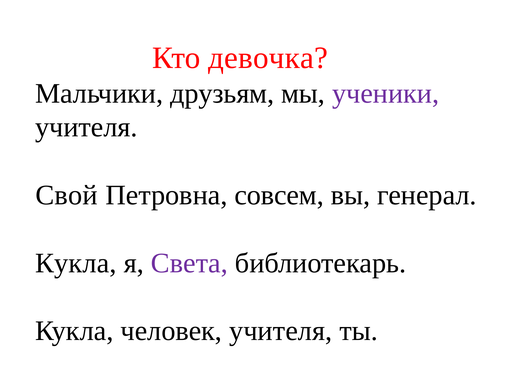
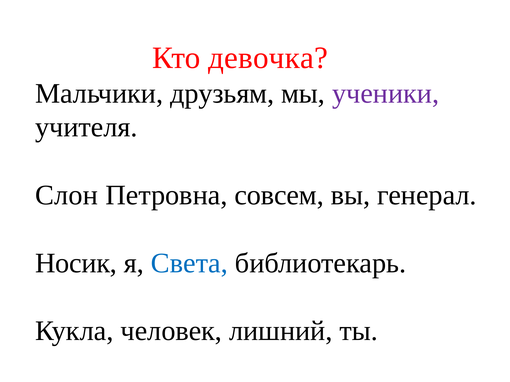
Свой: Свой -> Слон
Кукла at (76, 263): Кукла -> Носик
Света colour: purple -> blue
человек учителя: учителя -> лишний
